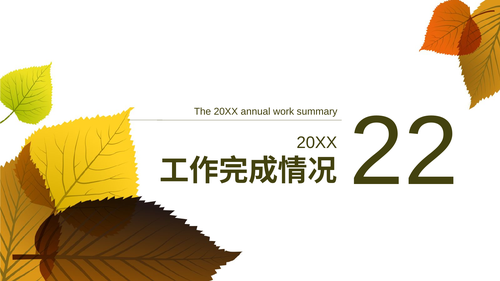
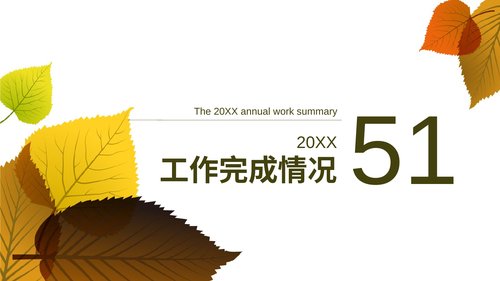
22: 22 -> 51
